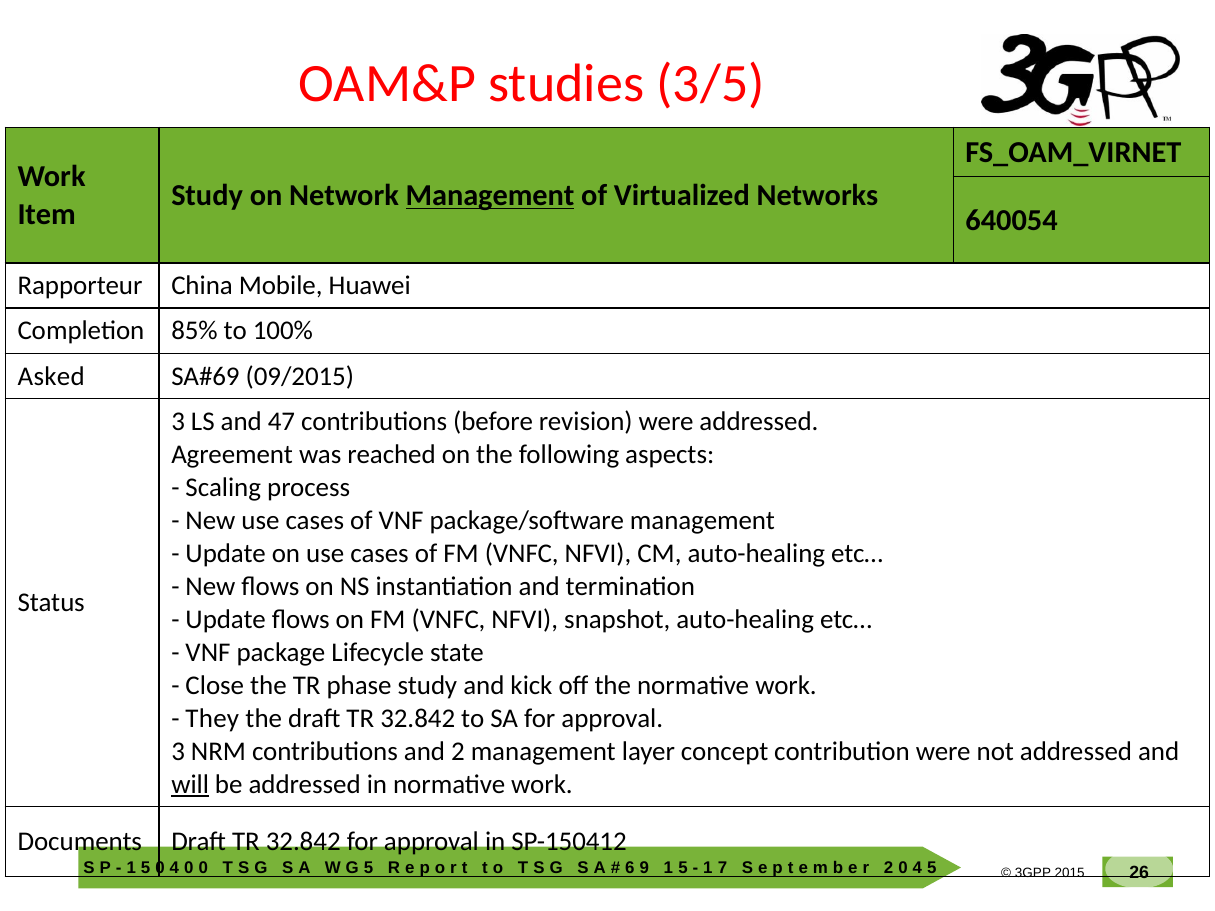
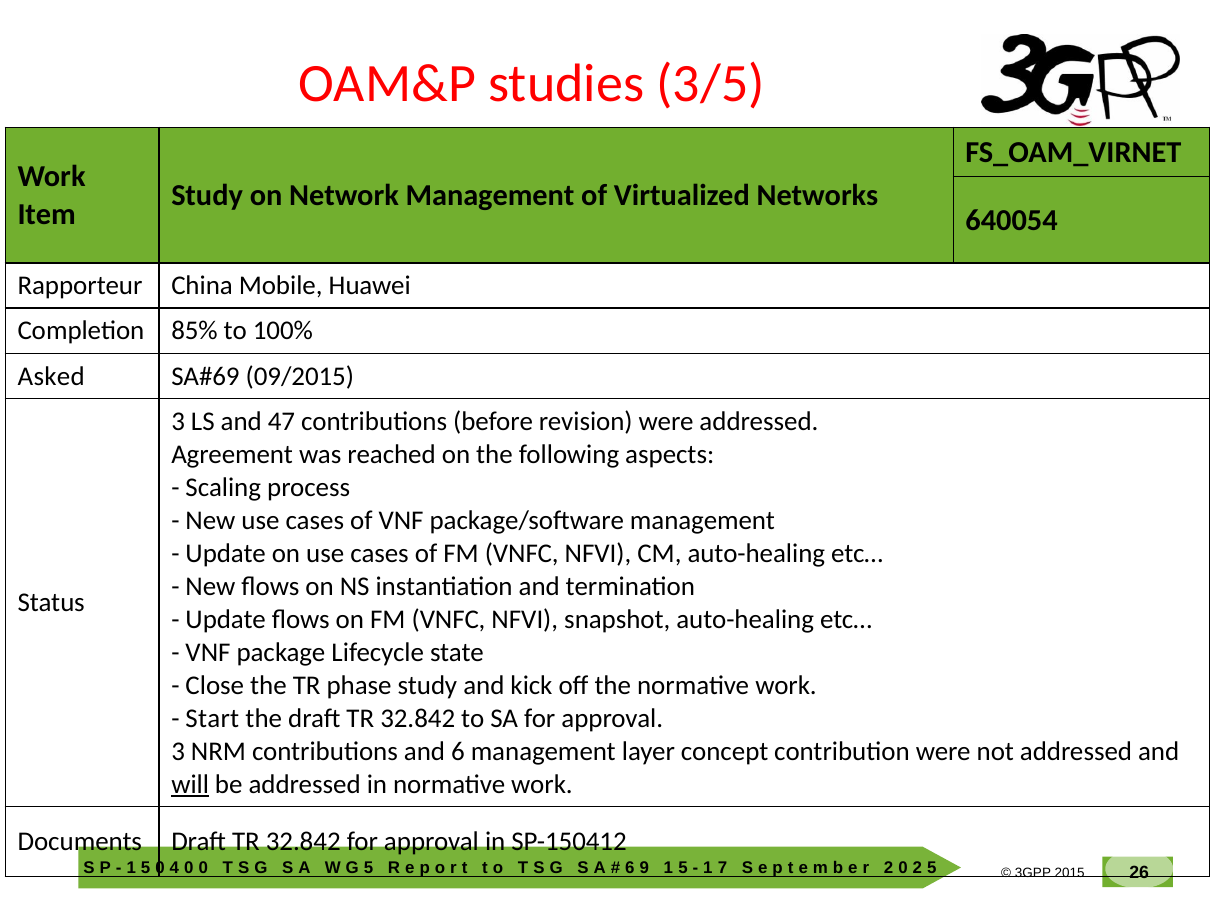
Management at (490, 196) underline: present -> none
They: They -> Start
and 2: 2 -> 6
4 at (917, 868): 4 -> 2
